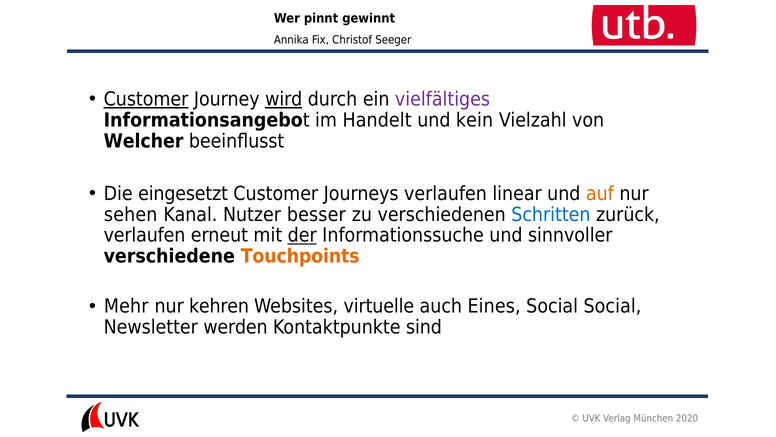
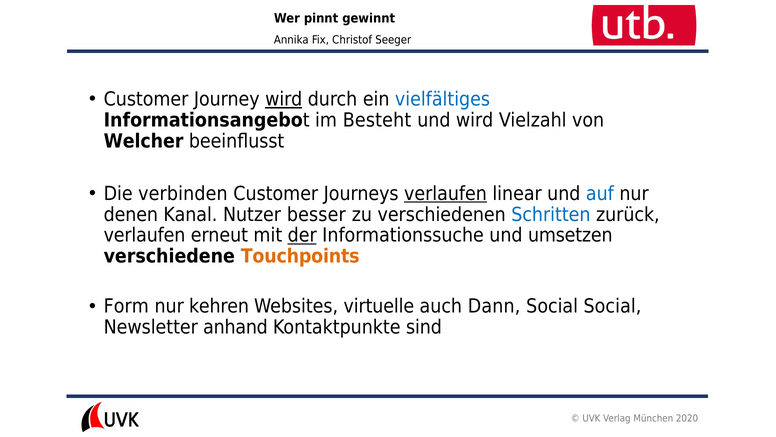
Customer at (146, 99) underline: present -> none
vielfältiges colour: purple -> blue
Handelt: Handelt -> Besteht
und kein: kein -> wird
eingesetzt: eingesetzt -> verbinden
verlaufen at (446, 193) underline: none -> present
auf colour: orange -> blue
sehen: sehen -> denen
sinnvoller: sinnvoller -> umsetzen
Mehr: Mehr -> Form
Eines: Eines -> Dann
werden: werden -> anhand
